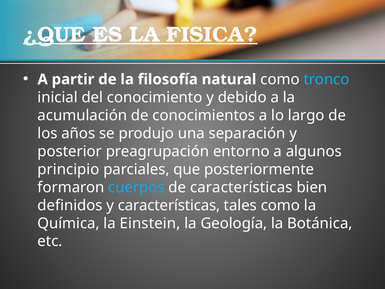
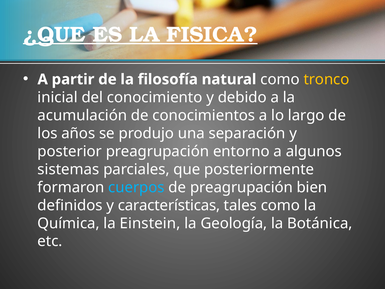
tronco colour: light blue -> yellow
principio: principio -> sistemas
de características: características -> preagrupación
